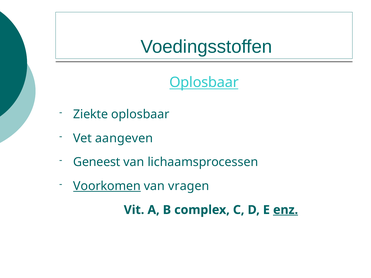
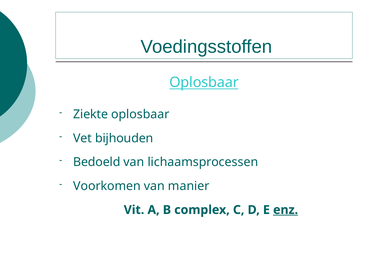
aangeven: aangeven -> bijhouden
Geneest: Geneest -> Bedoeld
Voorkomen underline: present -> none
vragen: vragen -> manier
